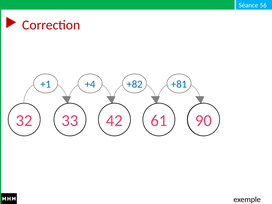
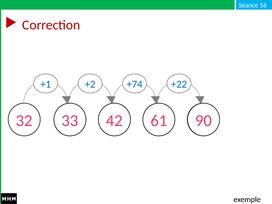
+4: +4 -> +2
+82: +82 -> +74
+81: +81 -> +22
